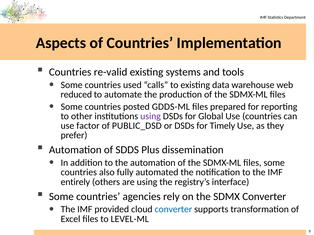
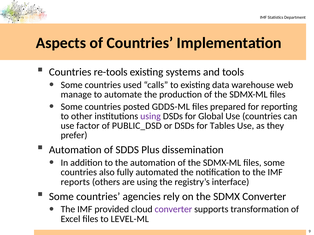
re-valid: re-valid -> re-tools
reduced: reduced -> manage
Timely: Timely -> Tables
entirely: entirely -> reports
converter at (173, 210) colour: blue -> purple
